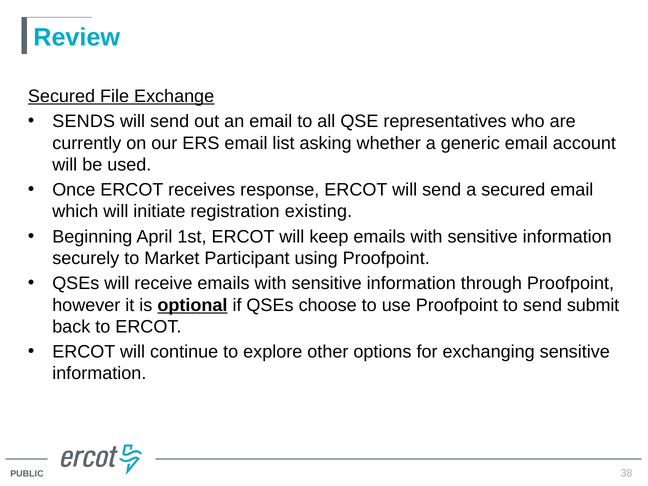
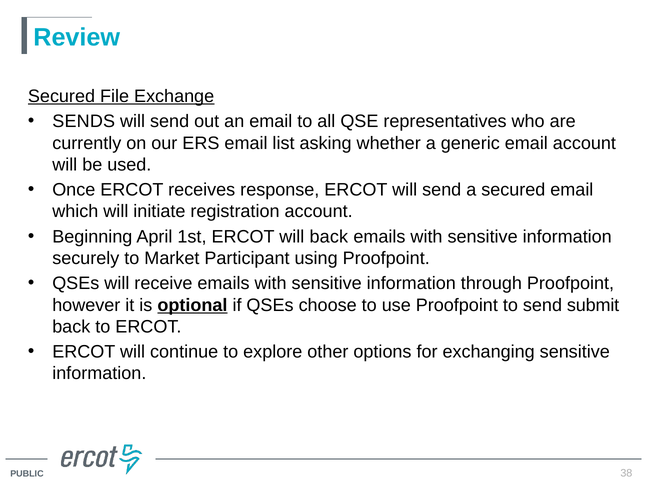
registration existing: existing -> account
will keep: keep -> back
